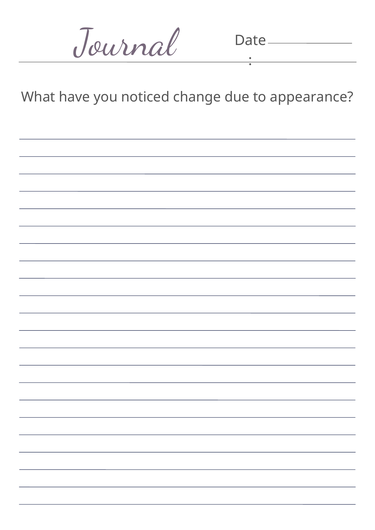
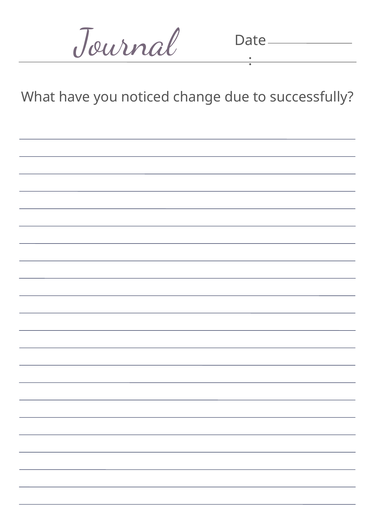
appearance: appearance -> successfully
